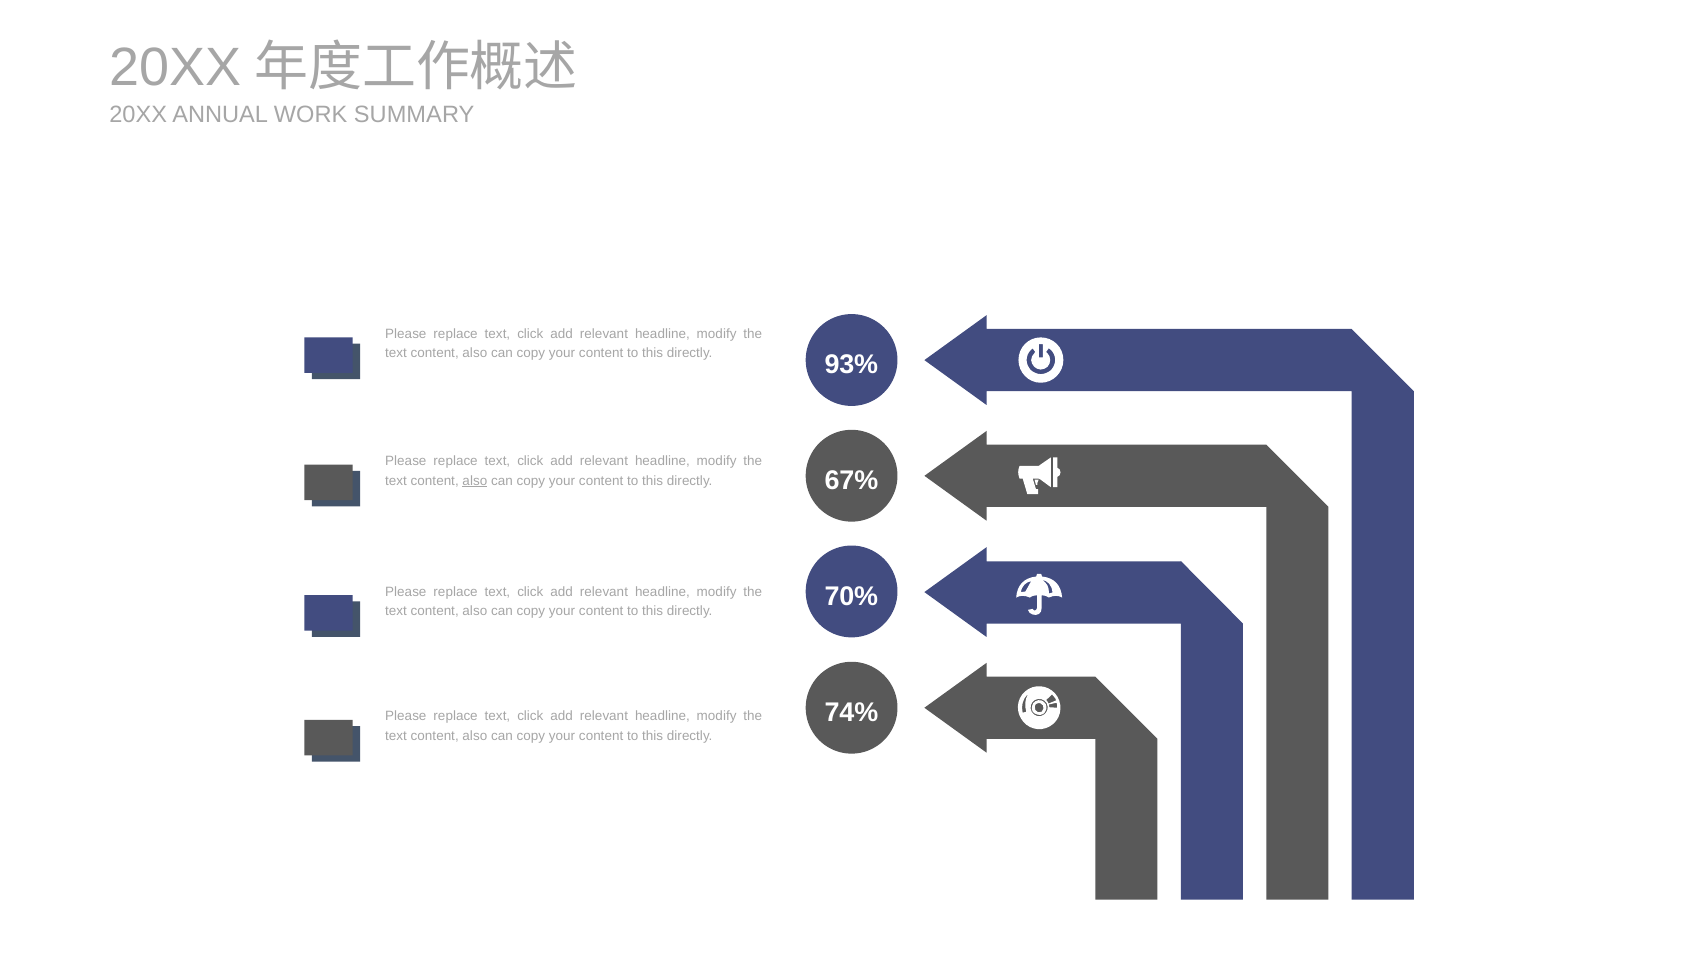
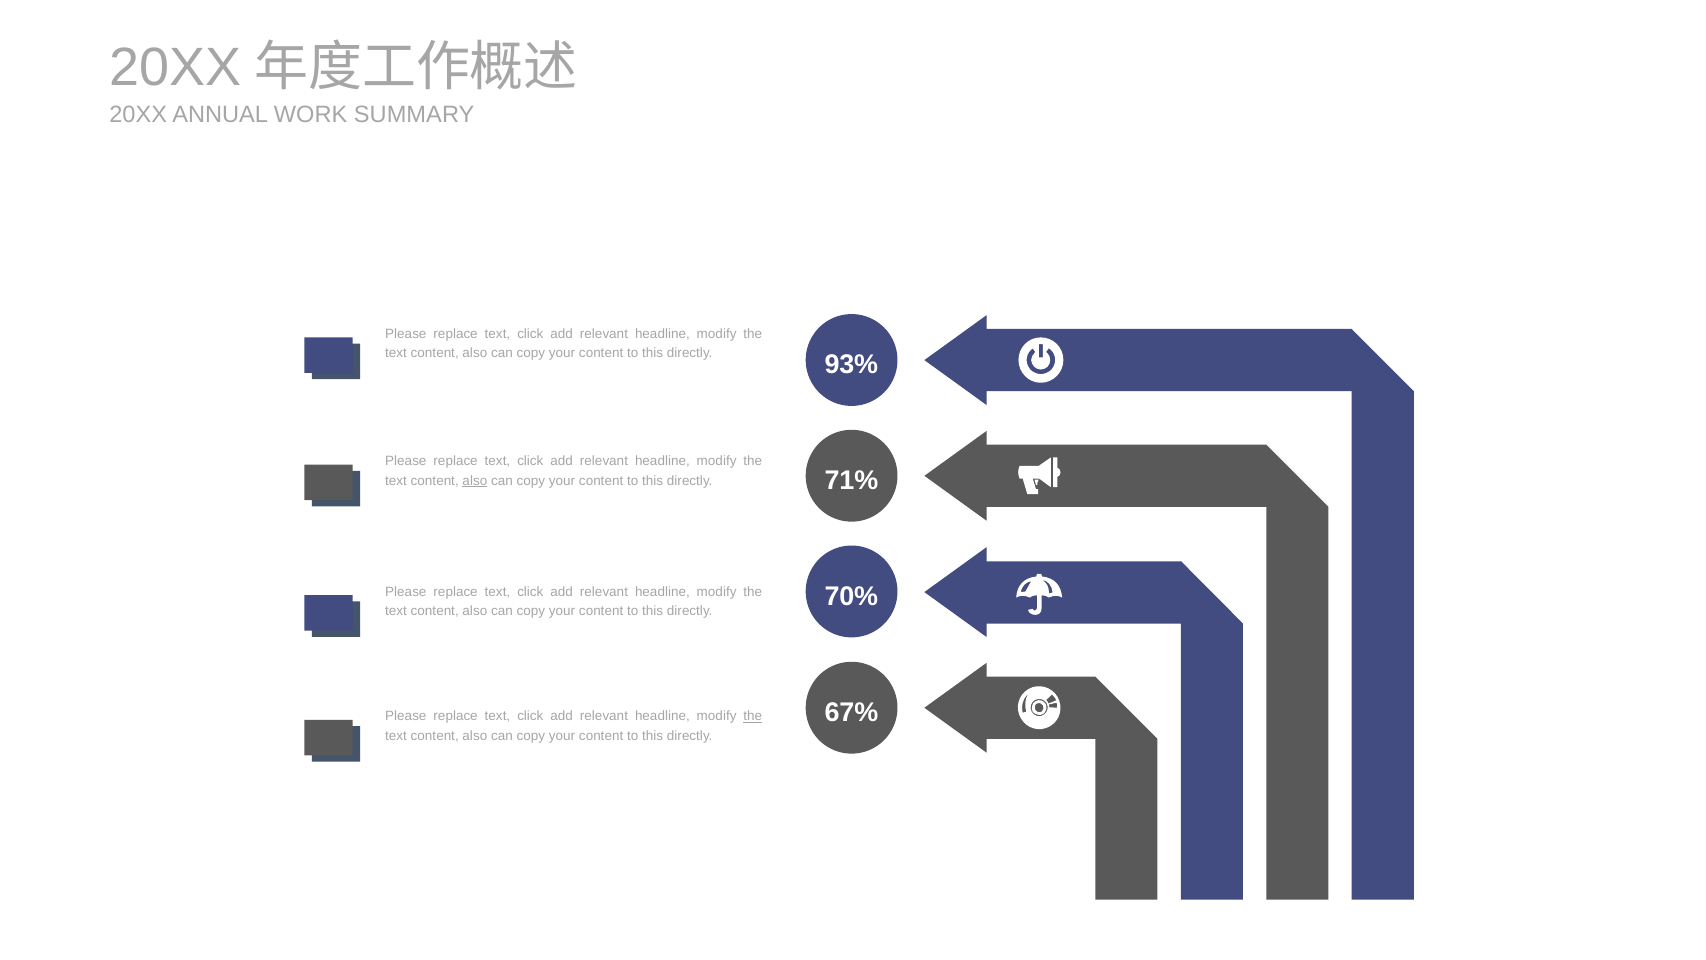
67%: 67% -> 71%
74%: 74% -> 67%
the at (753, 716) underline: none -> present
